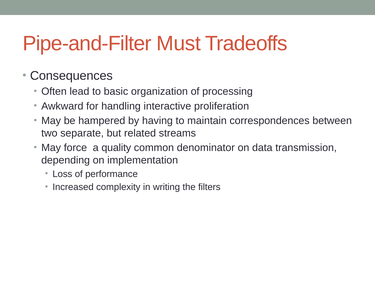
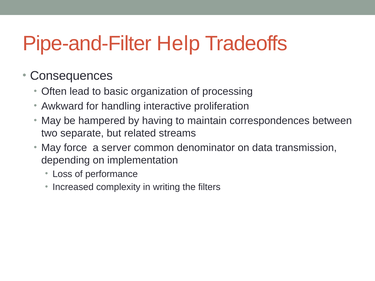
Must: Must -> Help
quality: quality -> server
